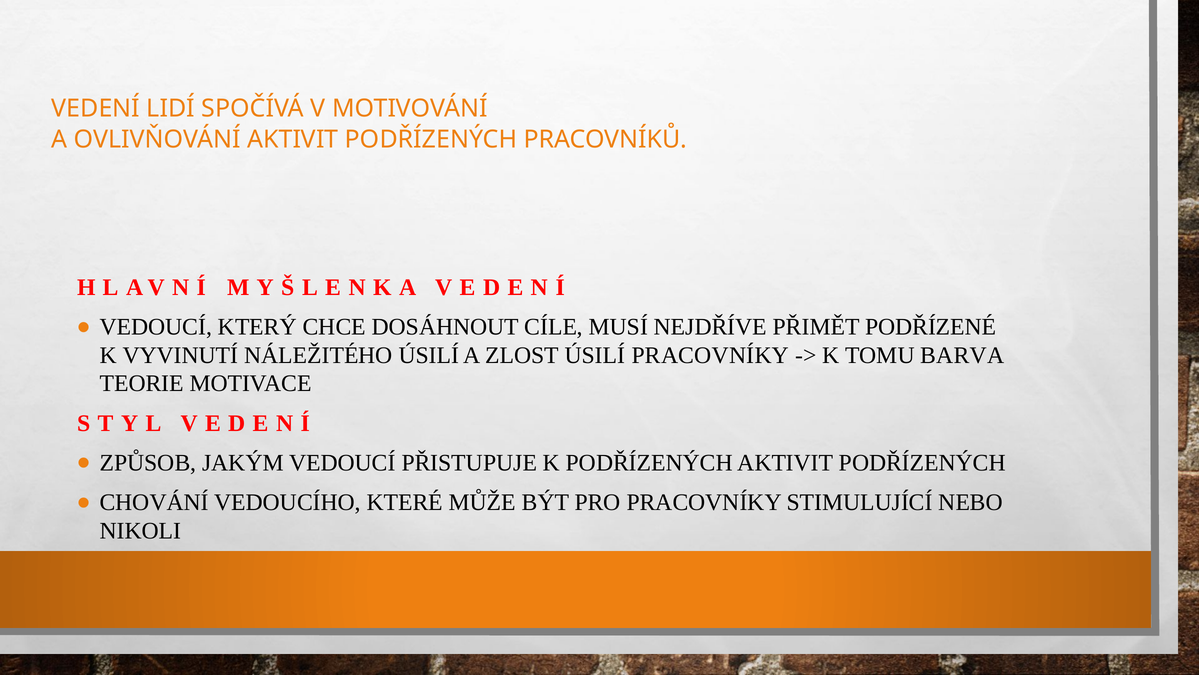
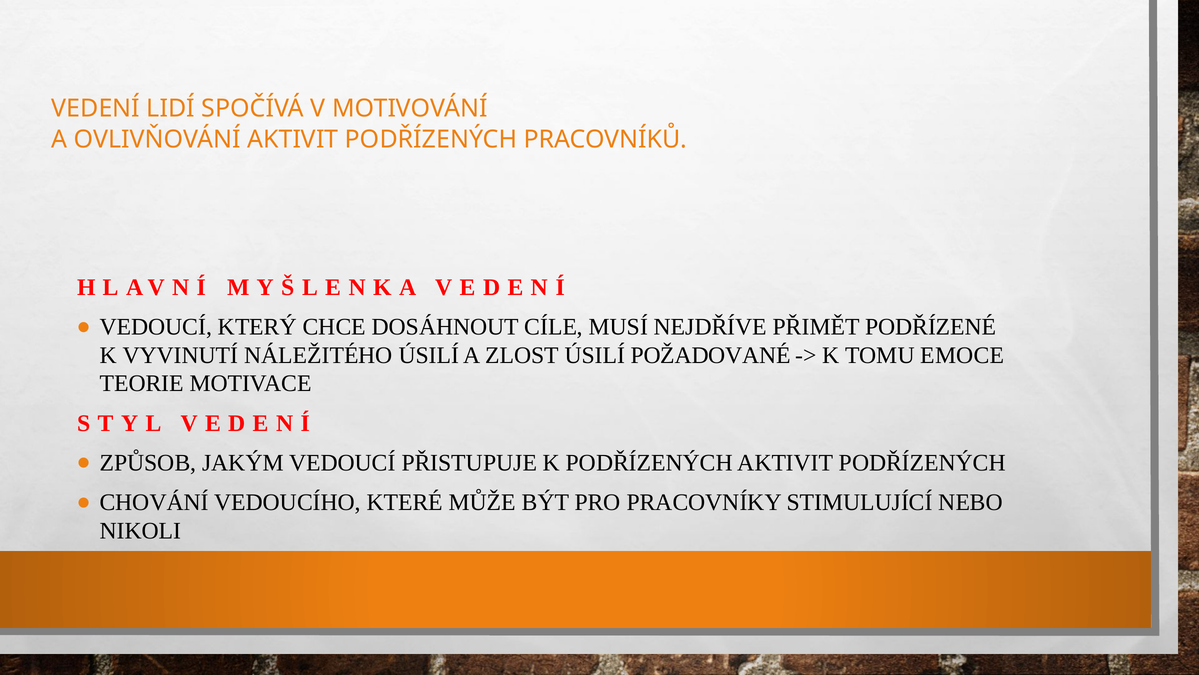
ÚSILÍ PRACOVNÍKY: PRACOVNÍKY -> POŽADOVANÉ
BARVA: BARVA -> EMOCE
